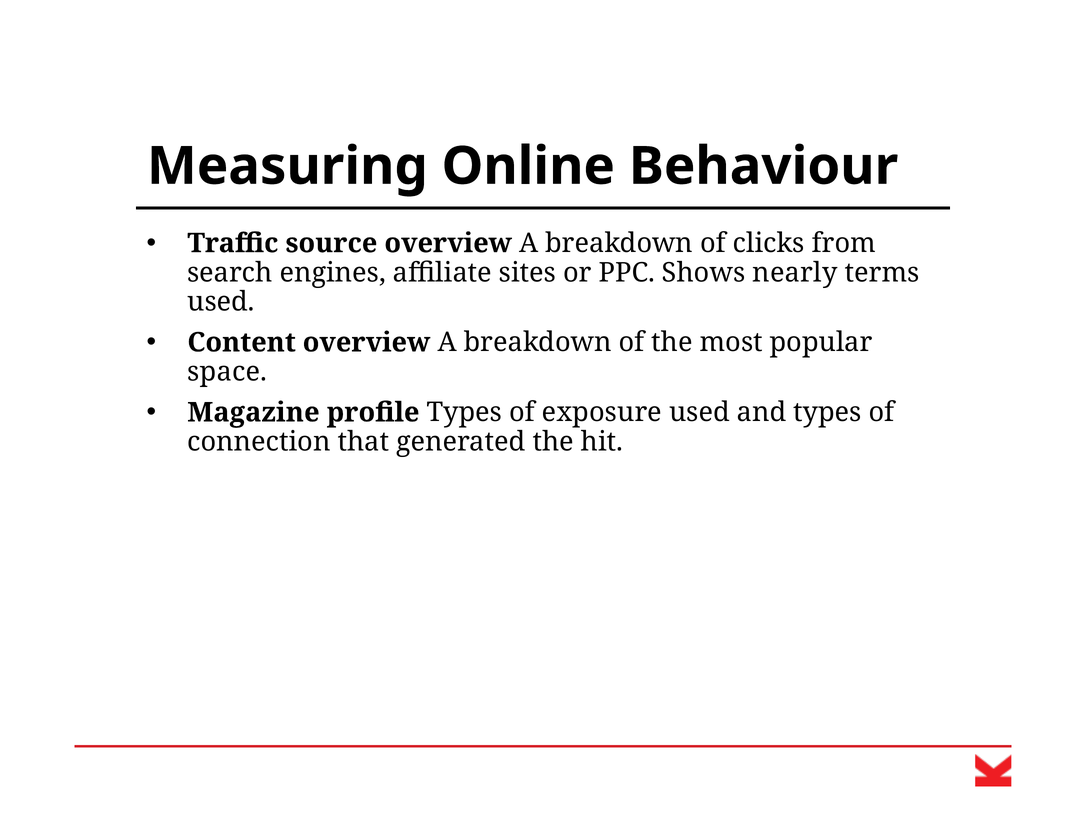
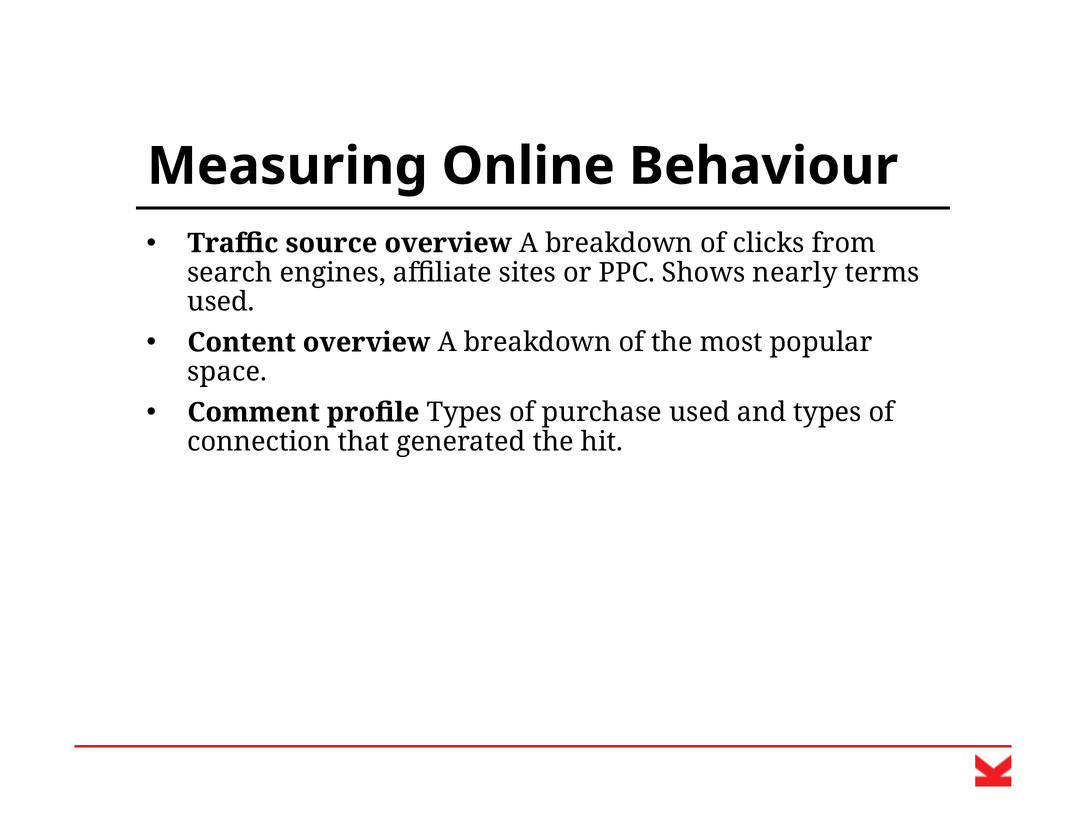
Magazine: Magazine -> Comment
exposure: exposure -> purchase
